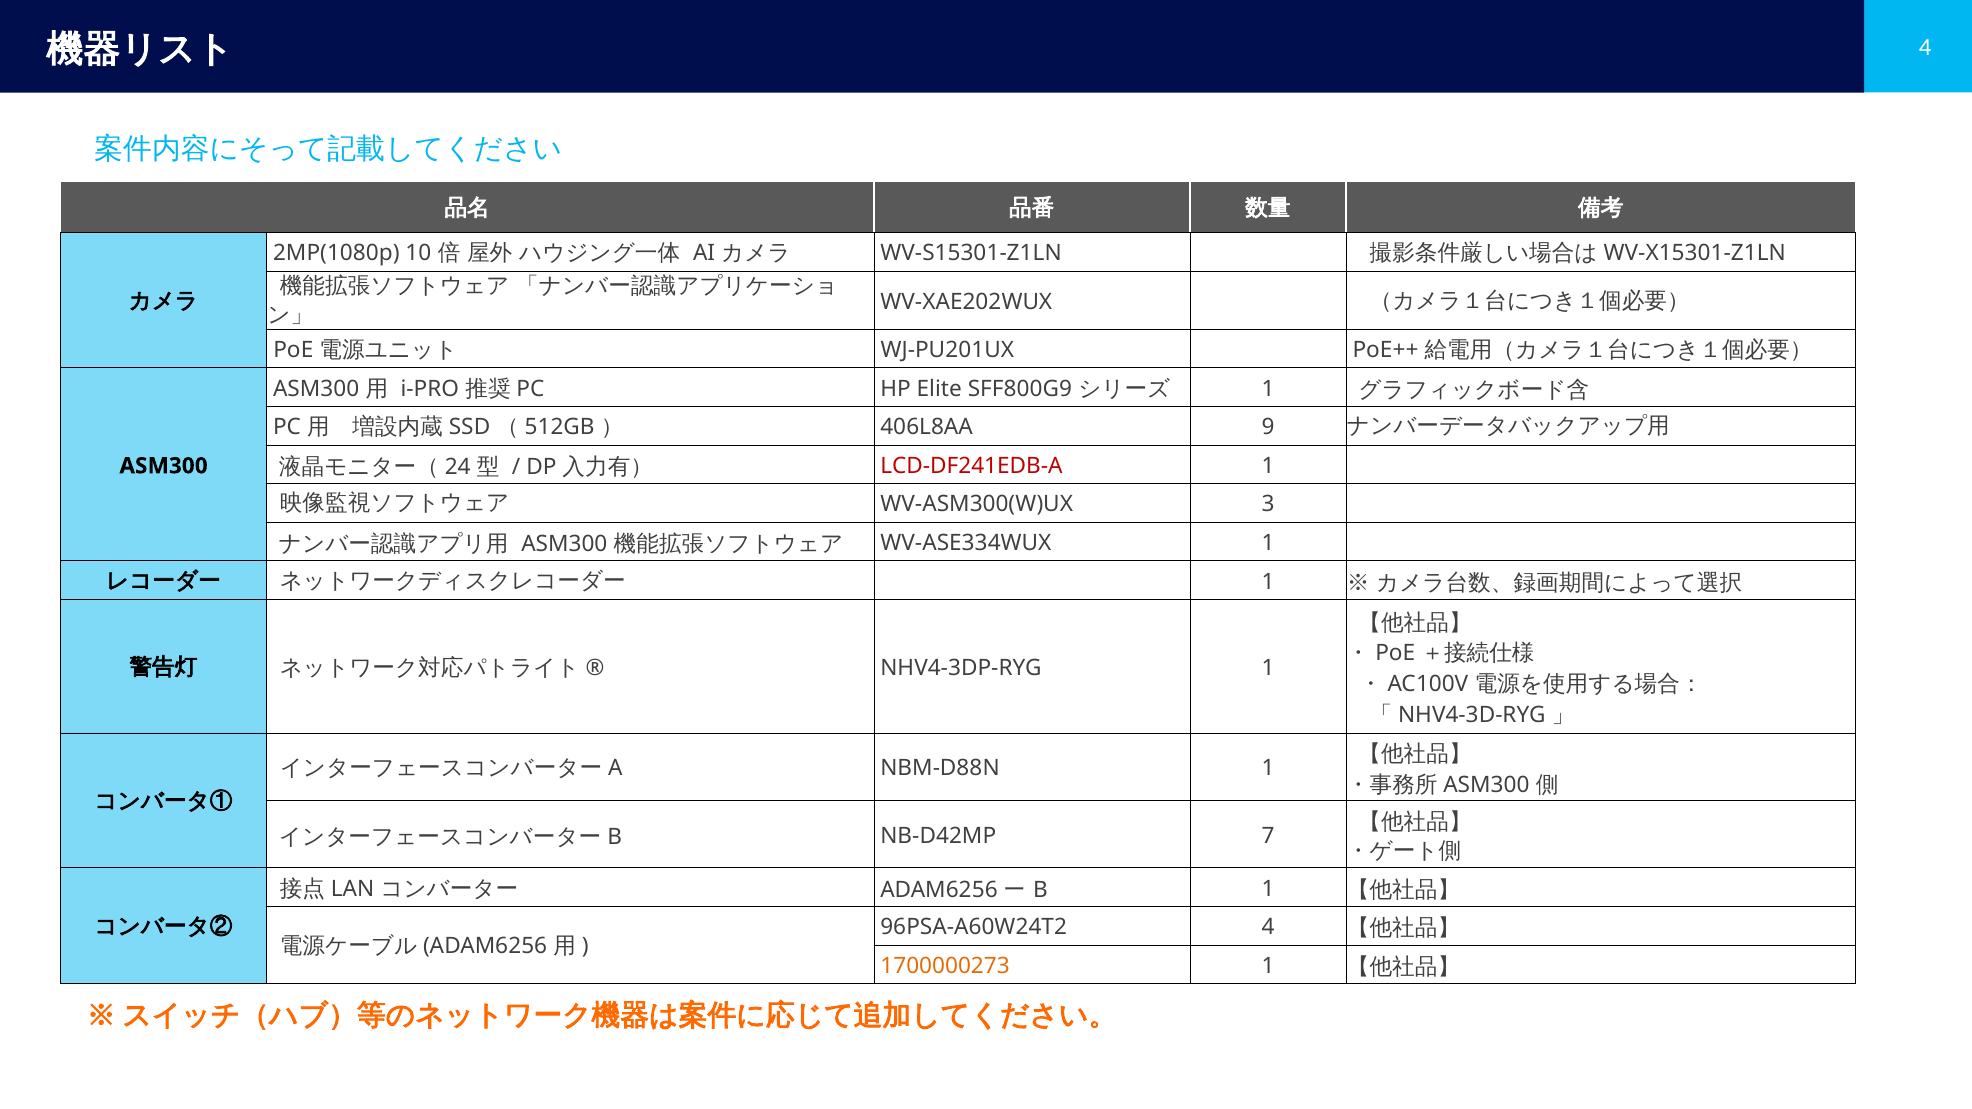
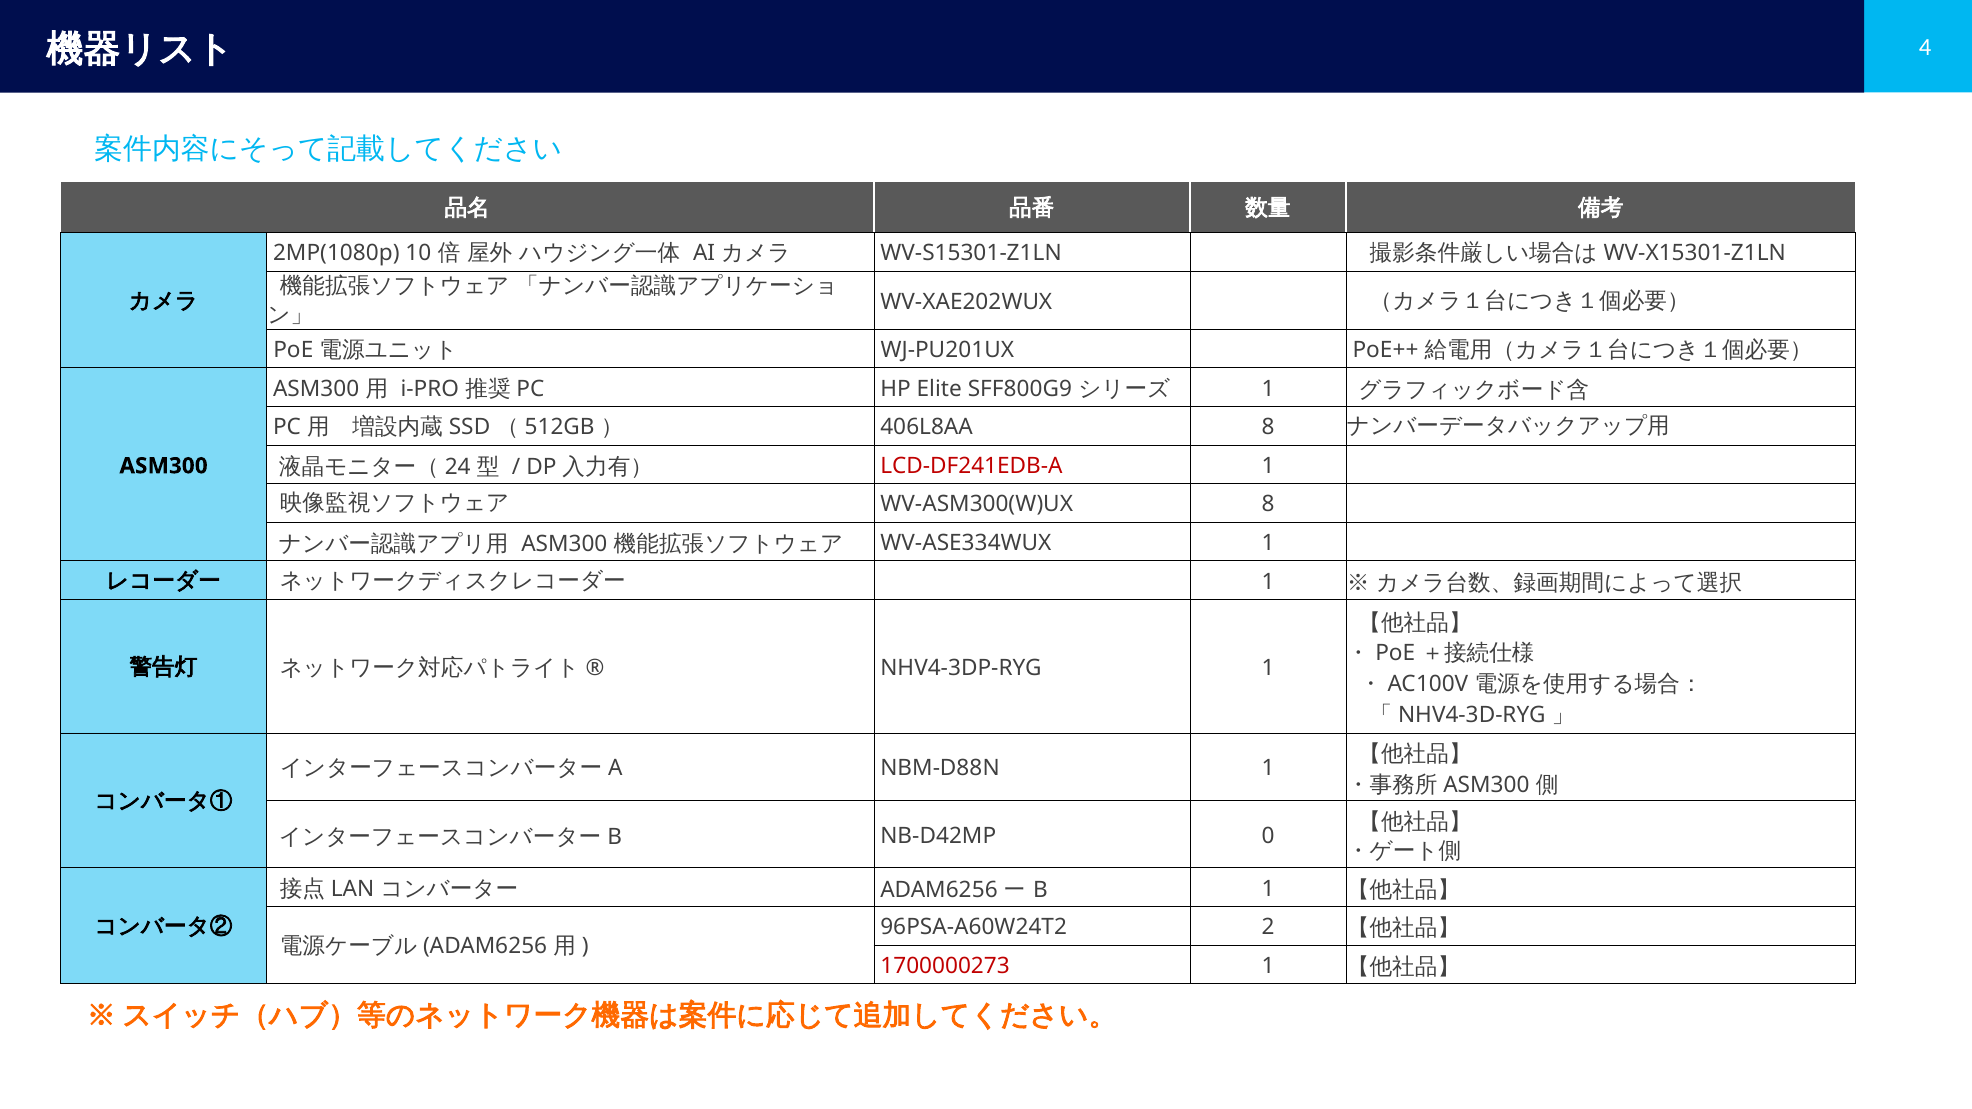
406L8AA 9: 9 -> 8
WV-ASM300(W)UX 3: 3 -> 8
7: 7 -> 0
96PSA-A60W24T2 4: 4 -> 2
1700000273 colour: orange -> red
